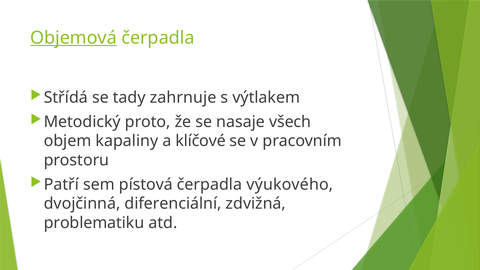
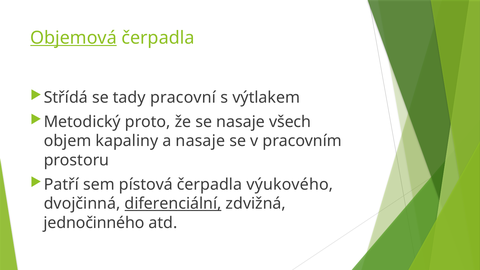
zahrnuje: zahrnuje -> pracovní
a klíčové: klíčové -> nasaje
diferenciální underline: none -> present
problematiku: problematiku -> jednočinného
